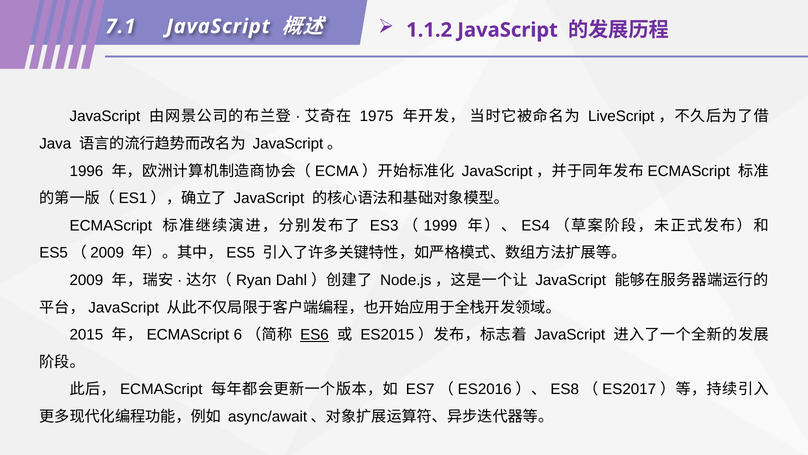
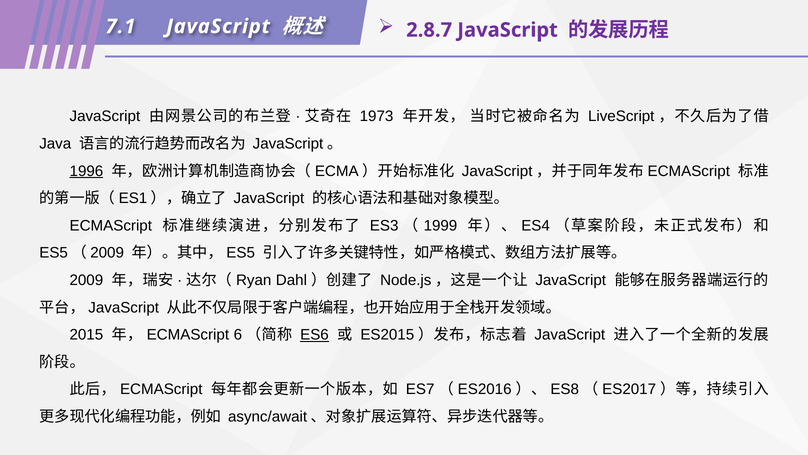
1.1.2: 1.1.2 -> 2.8.7
1975: 1975 -> 1973
1996 underline: none -> present
